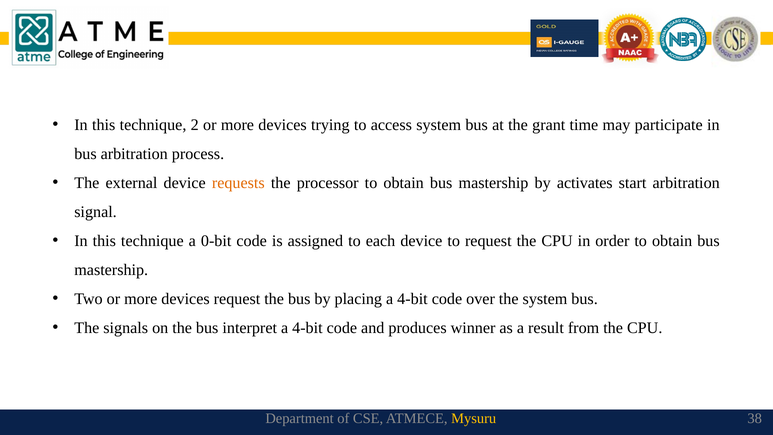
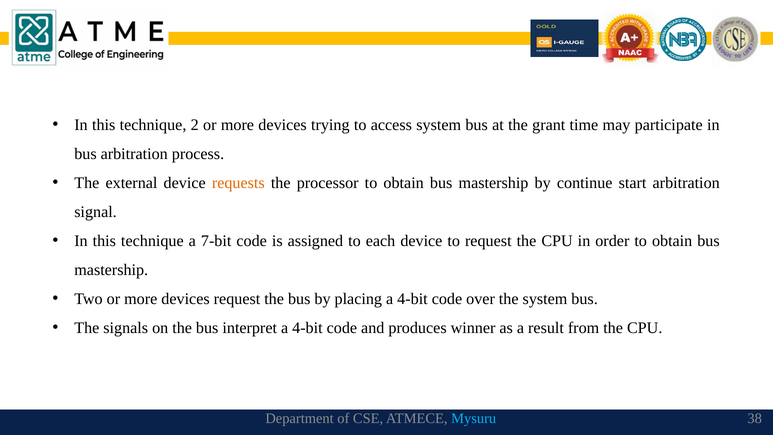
activates: activates -> continue
0-bit: 0-bit -> 7-bit
Mysuru colour: yellow -> light blue
